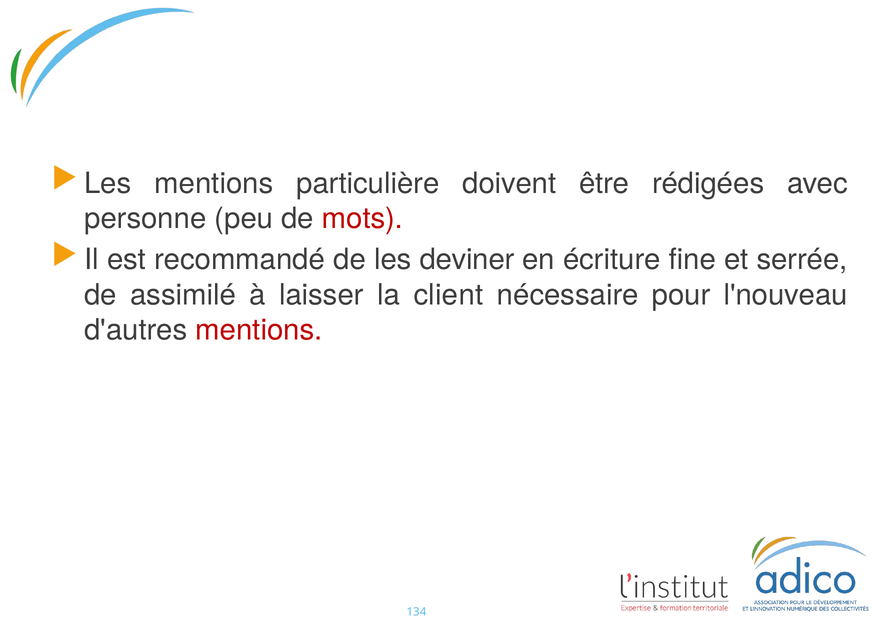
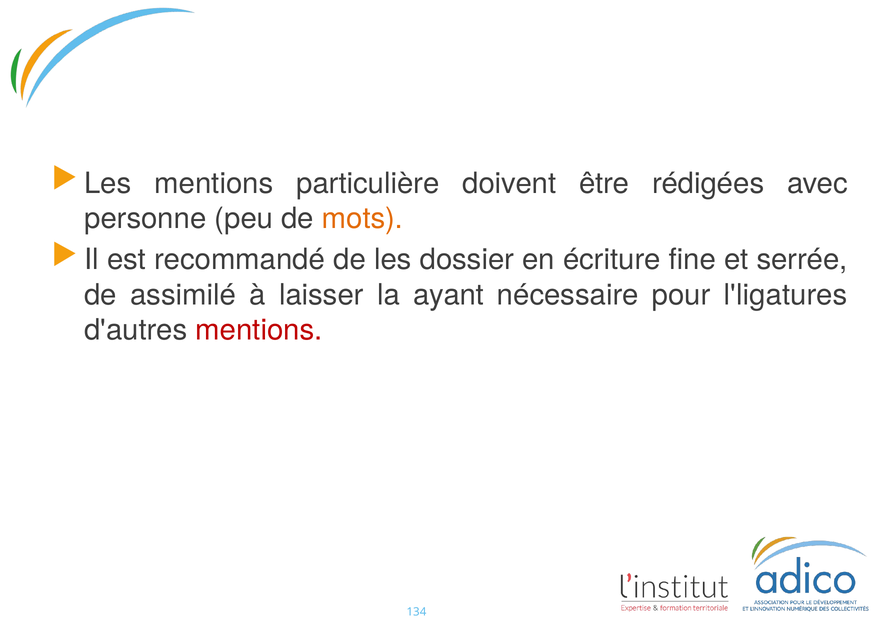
mots colour: red -> orange
deviner: deviner -> dossier
client: client -> ayant
l'nouveau: l'nouveau -> l'ligatures
